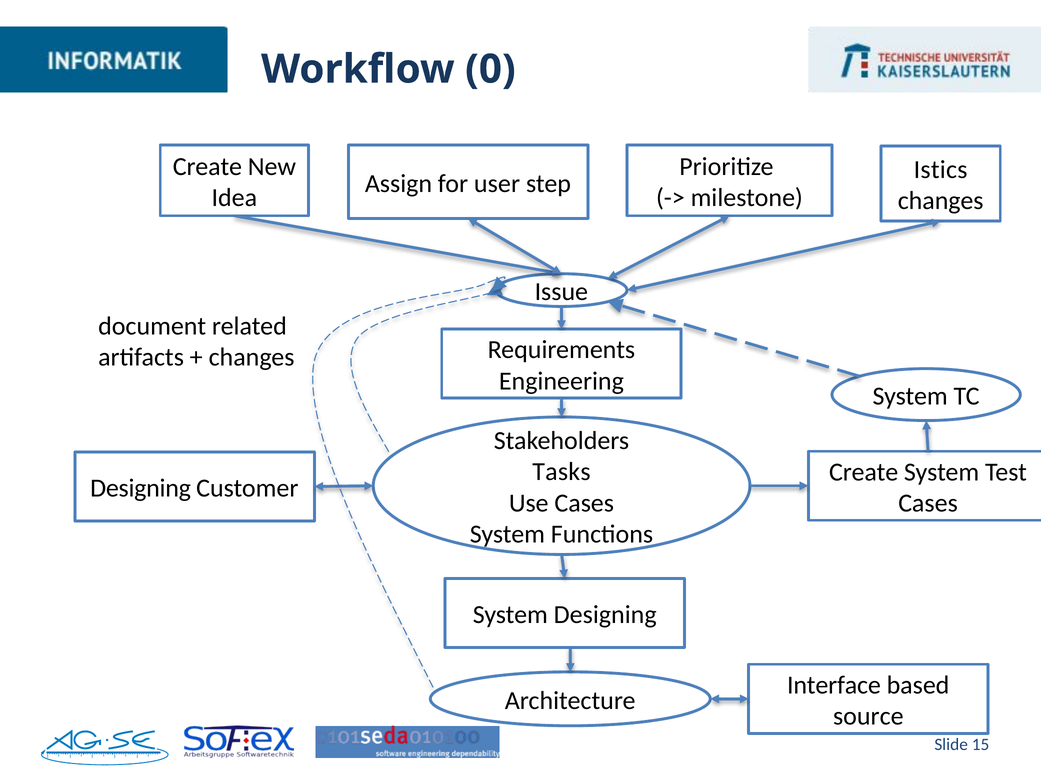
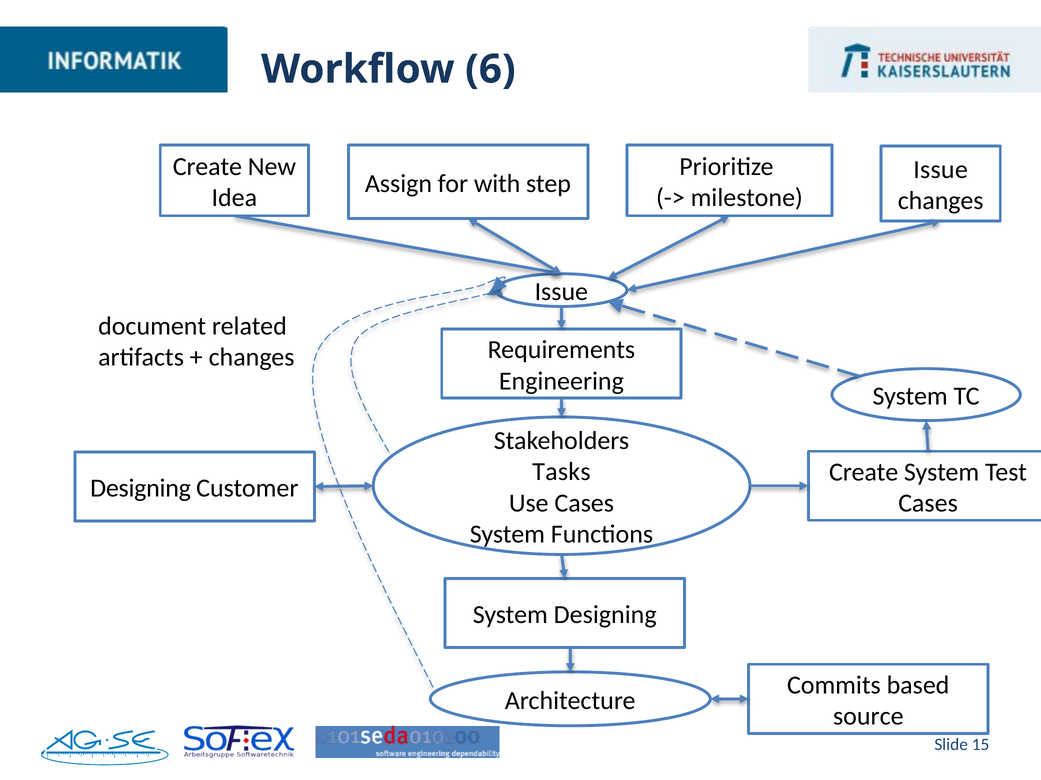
0: 0 -> 6
Istics at (941, 170): Istics -> Issue
user: user -> with
Interface: Interface -> Commits
